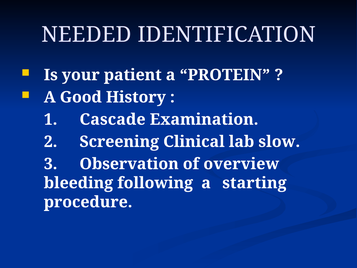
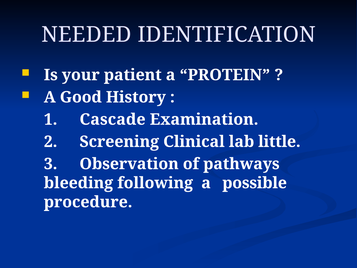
slow: slow -> little
overview: overview -> pathways
starting: starting -> possible
